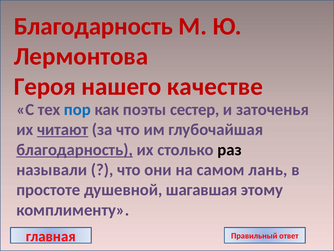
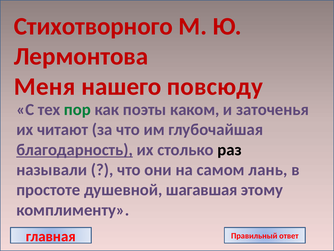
Благодарность at (93, 26): Благодарность -> Стихотворного
Героя: Героя -> Меня
качестве: качестве -> повсюду
пор colour: blue -> green
сестер: сестер -> каком
читают underline: present -> none
